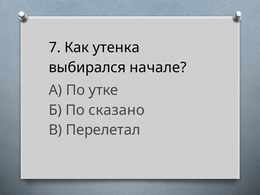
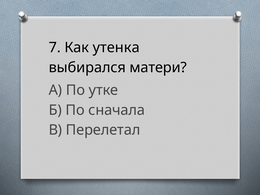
начале: начале -> матери
сказано: сказано -> сначала
